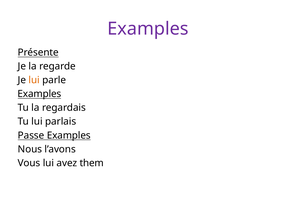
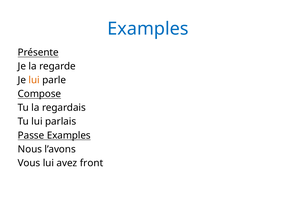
Examples at (148, 29) colour: purple -> blue
Examples at (39, 94): Examples -> Compose
them: them -> front
